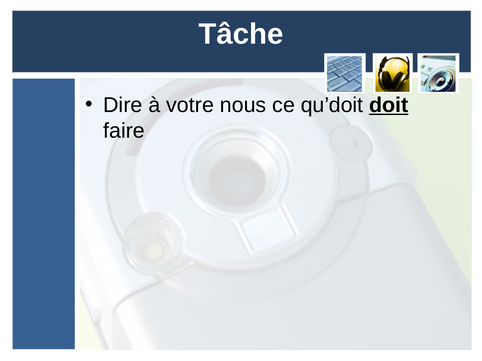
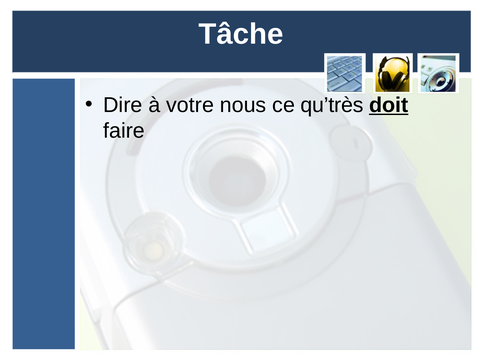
qu’doit: qu’doit -> qu’très
